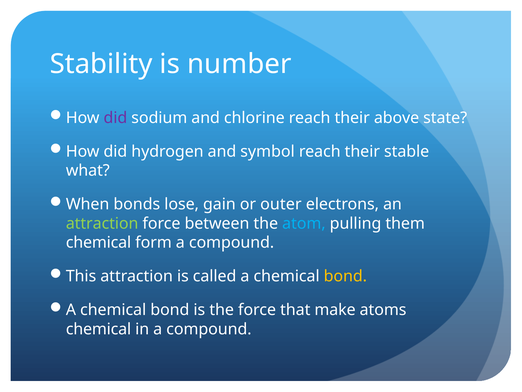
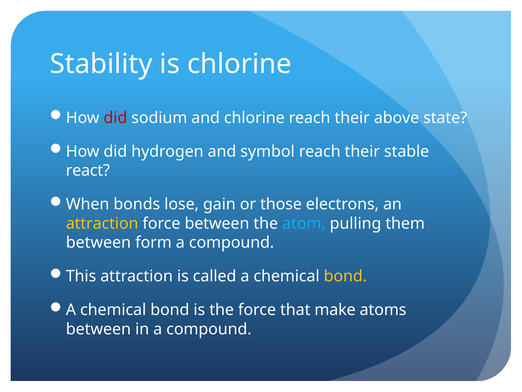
is number: number -> chlorine
did at (115, 118) colour: purple -> red
what: what -> react
outer: outer -> those
attraction at (102, 223) colour: light green -> yellow
chemical at (99, 242): chemical -> between
chemical at (99, 329): chemical -> between
